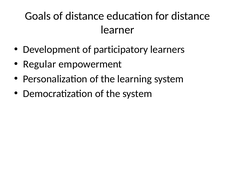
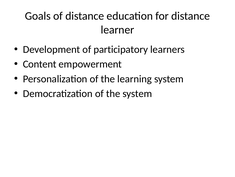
Regular: Regular -> Content
